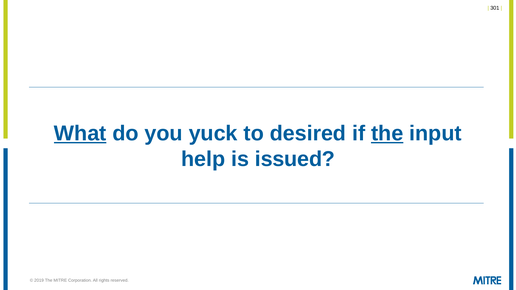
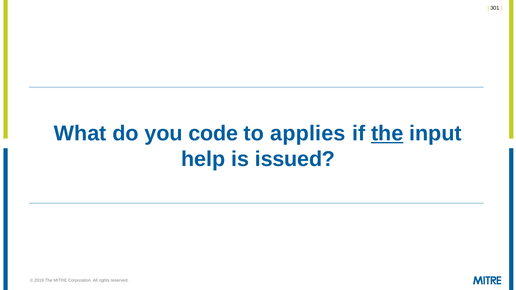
What underline: present -> none
yuck: yuck -> code
desired: desired -> applies
